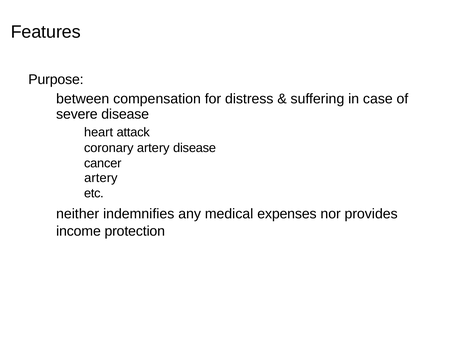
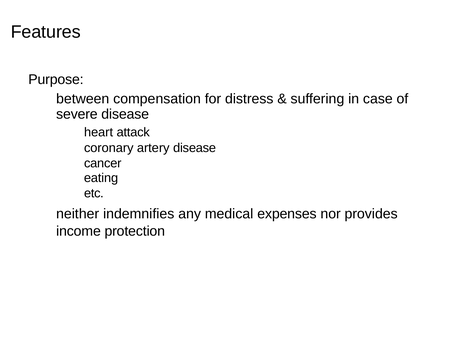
artery at (101, 178): artery -> eating
